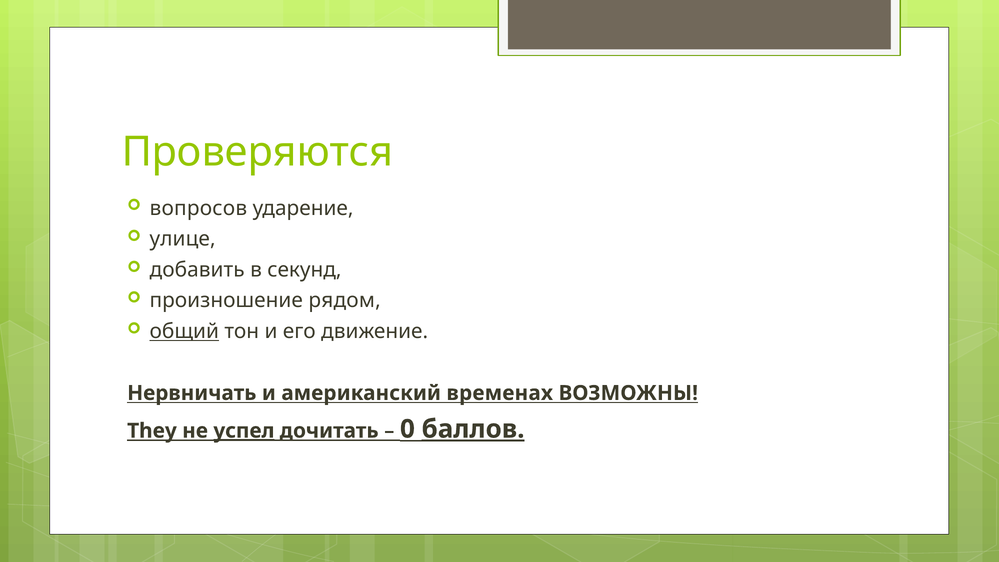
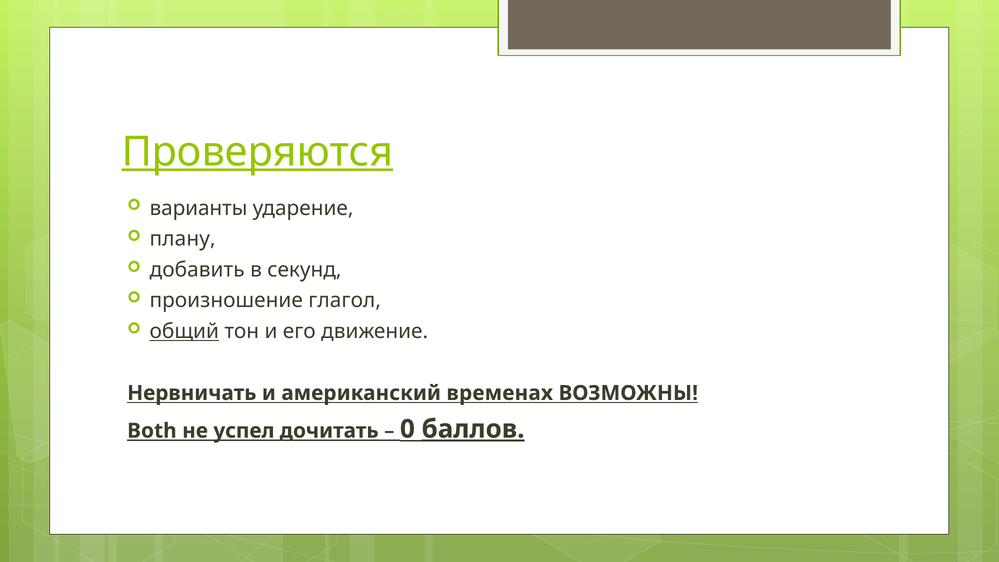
Проверяются underline: none -> present
вопросов: вопросов -> варианты
улице: улице -> плану
рядом: рядом -> глагол
They: They -> Both
успел underline: present -> none
